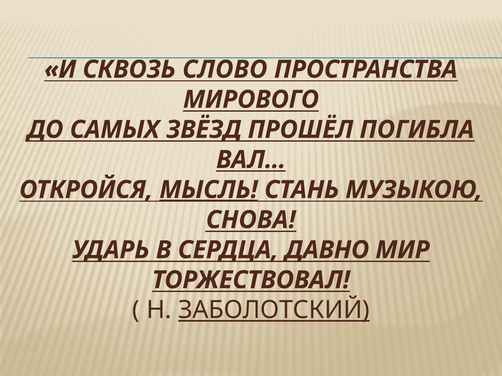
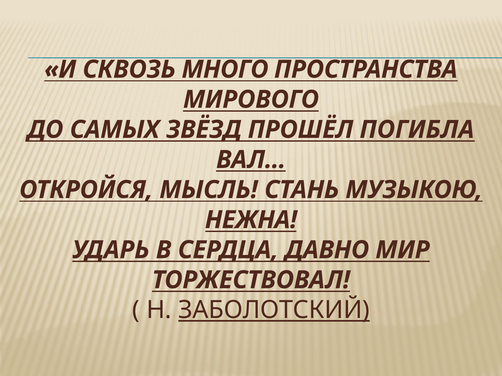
СЛОВО: СЛОВО -> МНОГО
МЫСЛЬ underline: present -> none
СНОВА: СНОВА -> НЕЖНА
